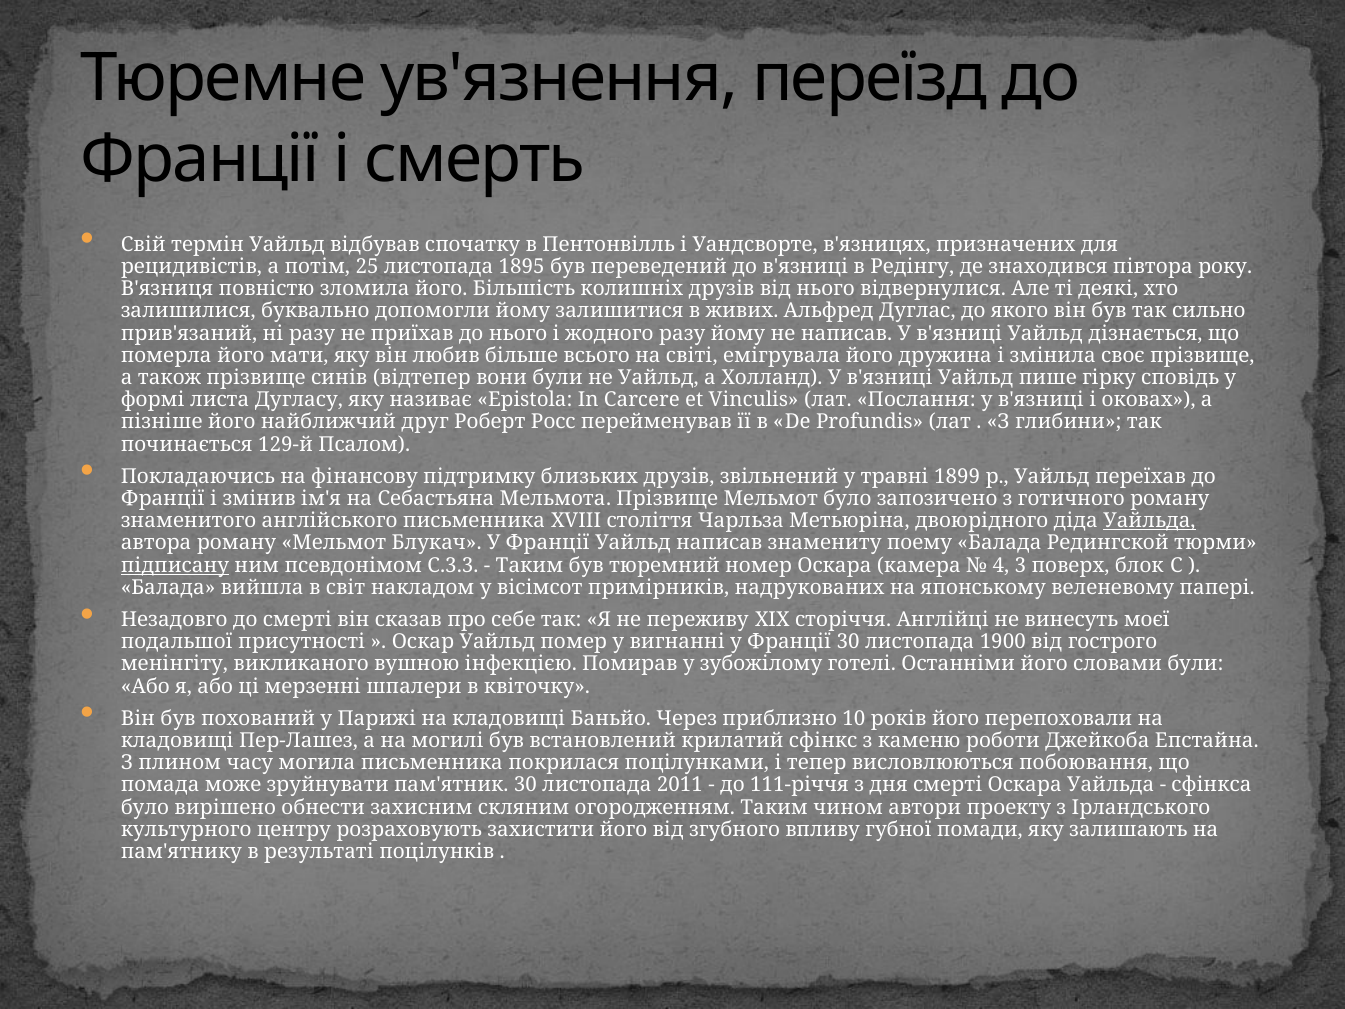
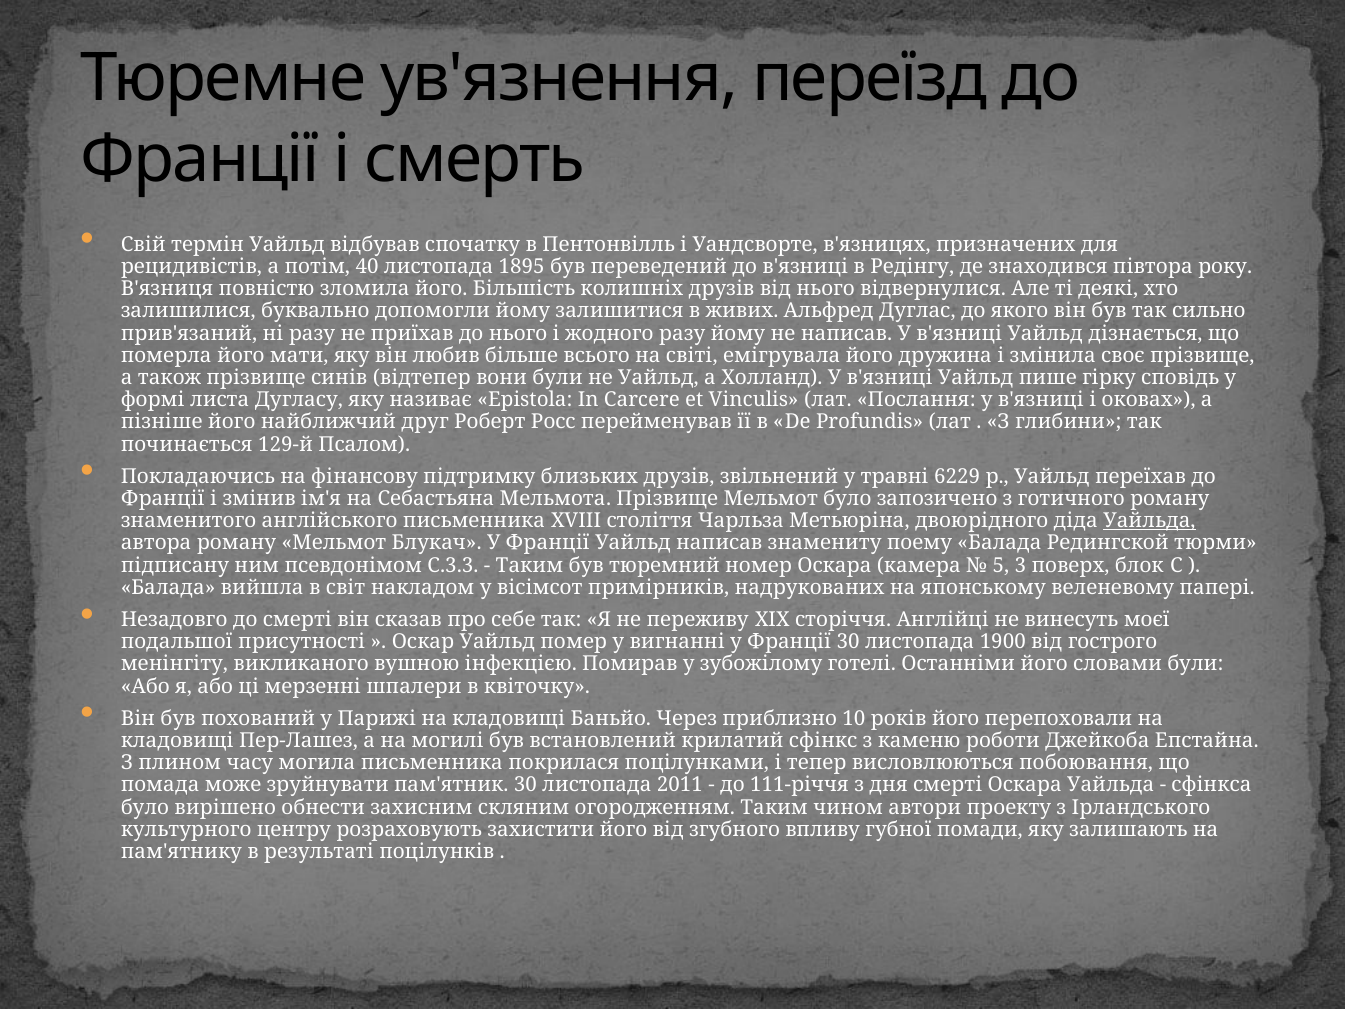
25: 25 -> 40
1899: 1899 -> 6229
підписану underline: present -> none
4: 4 -> 5
